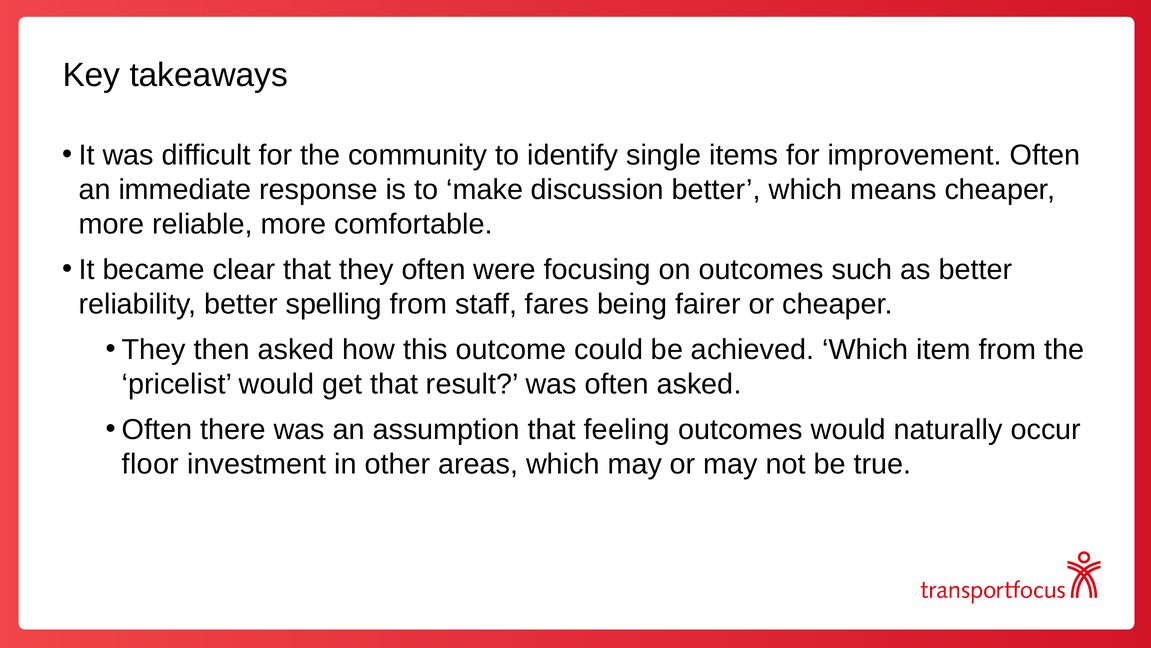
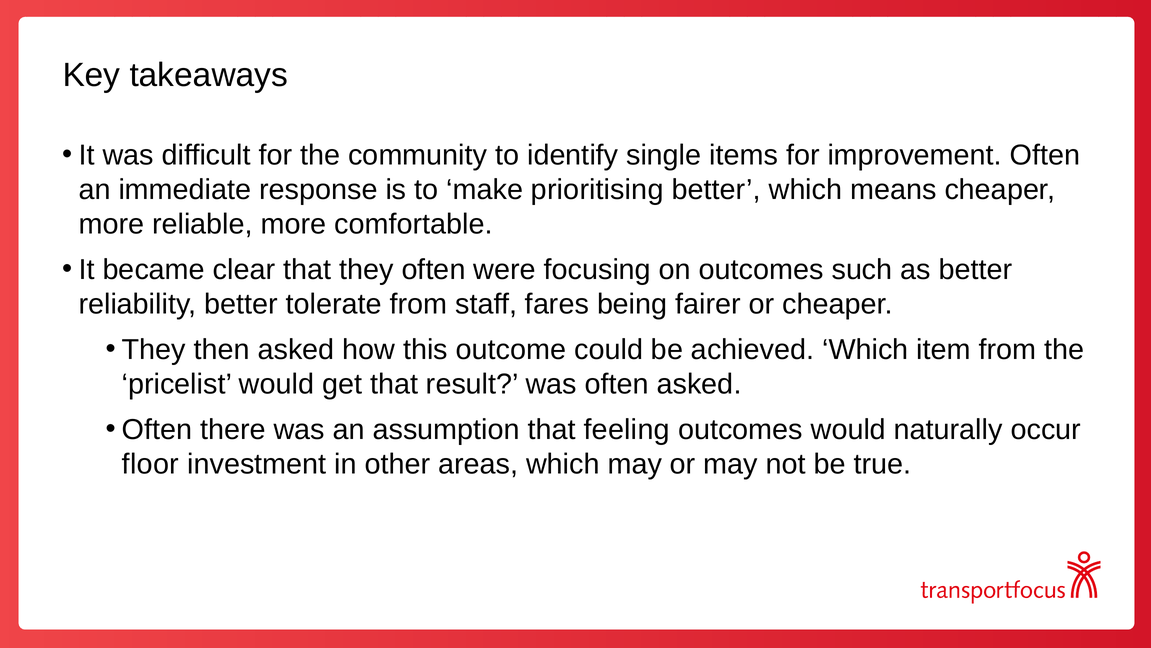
discussion: discussion -> prioritising
spelling: spelling -> tolerate
